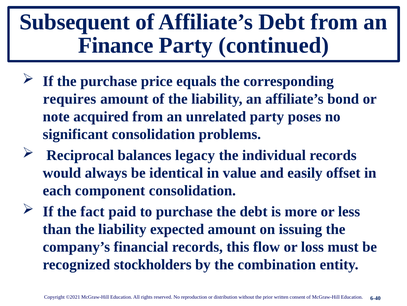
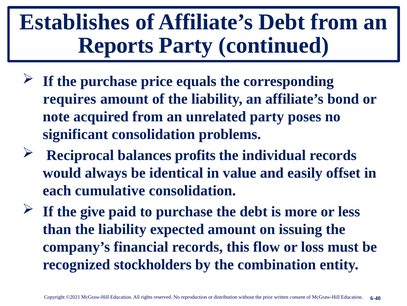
Subsequent: Subsequent -> Establishes
Finance: Finance -> Reports
legacy: legacy -> profits
component: component -> cumulative
fact: fact -> give
